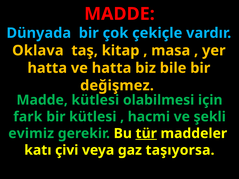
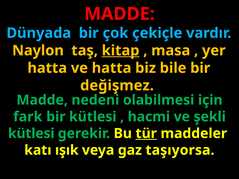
Oklava: Oklava -> Naylon
kitap underline: none -> present
Madde kütlesi: kütlesi -> nedeni
evimiz at (31, 134): evimiz -> kütlesi
çivi: çivi -> ışık
